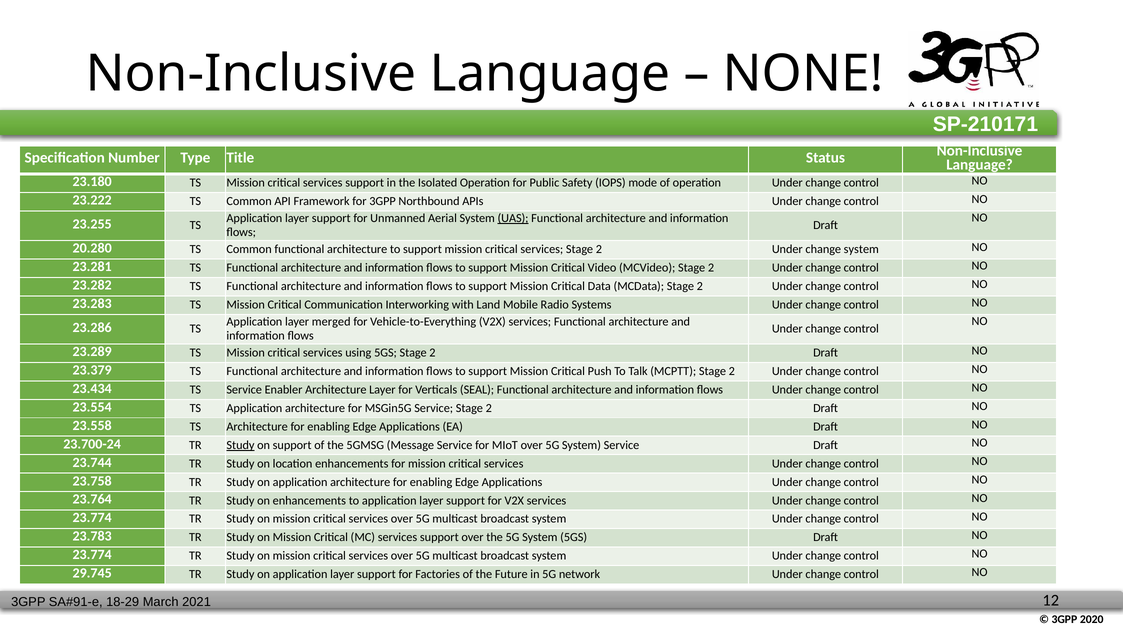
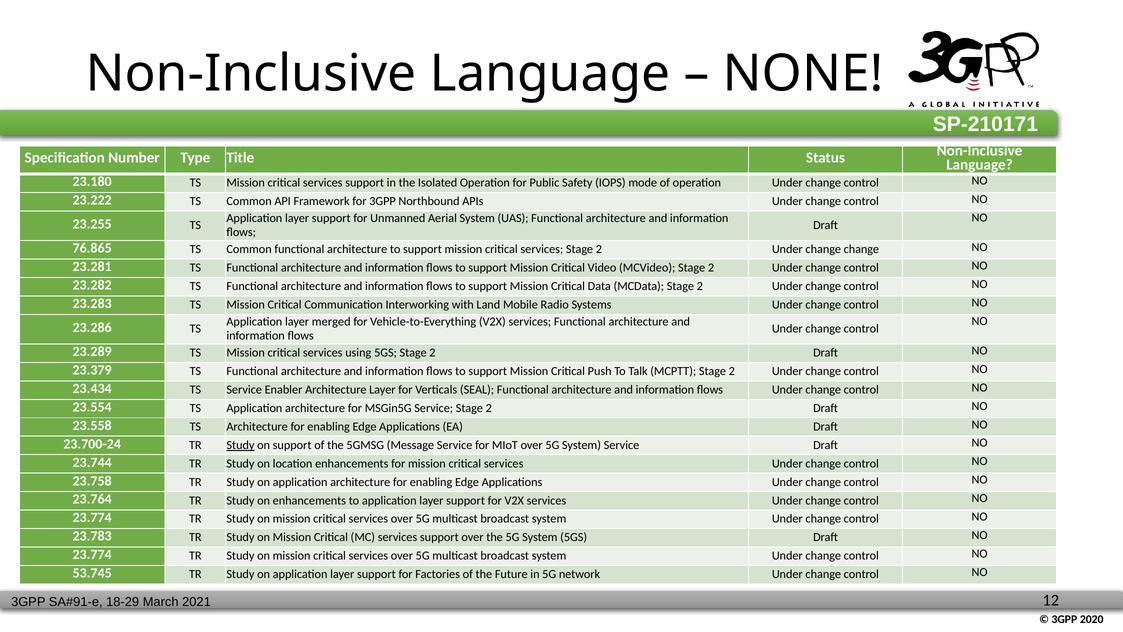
UAS underline: present -> none
20.280: 20.280 -> 76.865
change system: system -> change
29.745: 29.745 -> 53.745
